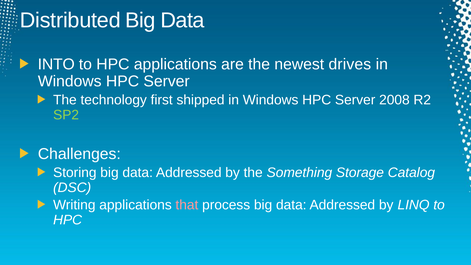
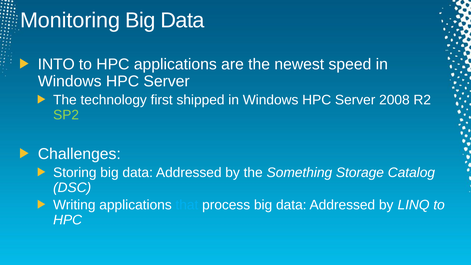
Distributed: Distributed -> Monitoring
drives: drives -> speed
that colour: pink -> light blue
